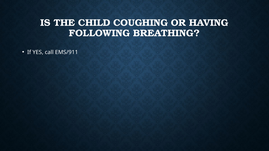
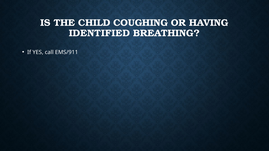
FOLLOWING: FOLLOWING -> IDENTIFIED
